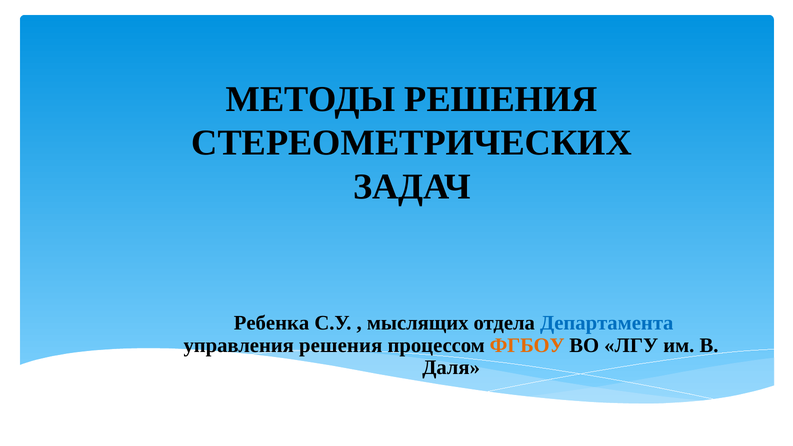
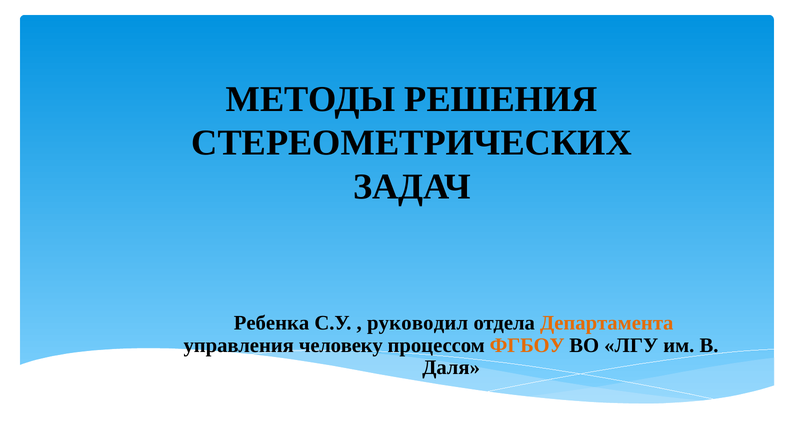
мыслящих: мыслящих -> руководил
Департамента colour: blue -> orange
управления решения: решения -> человеку
